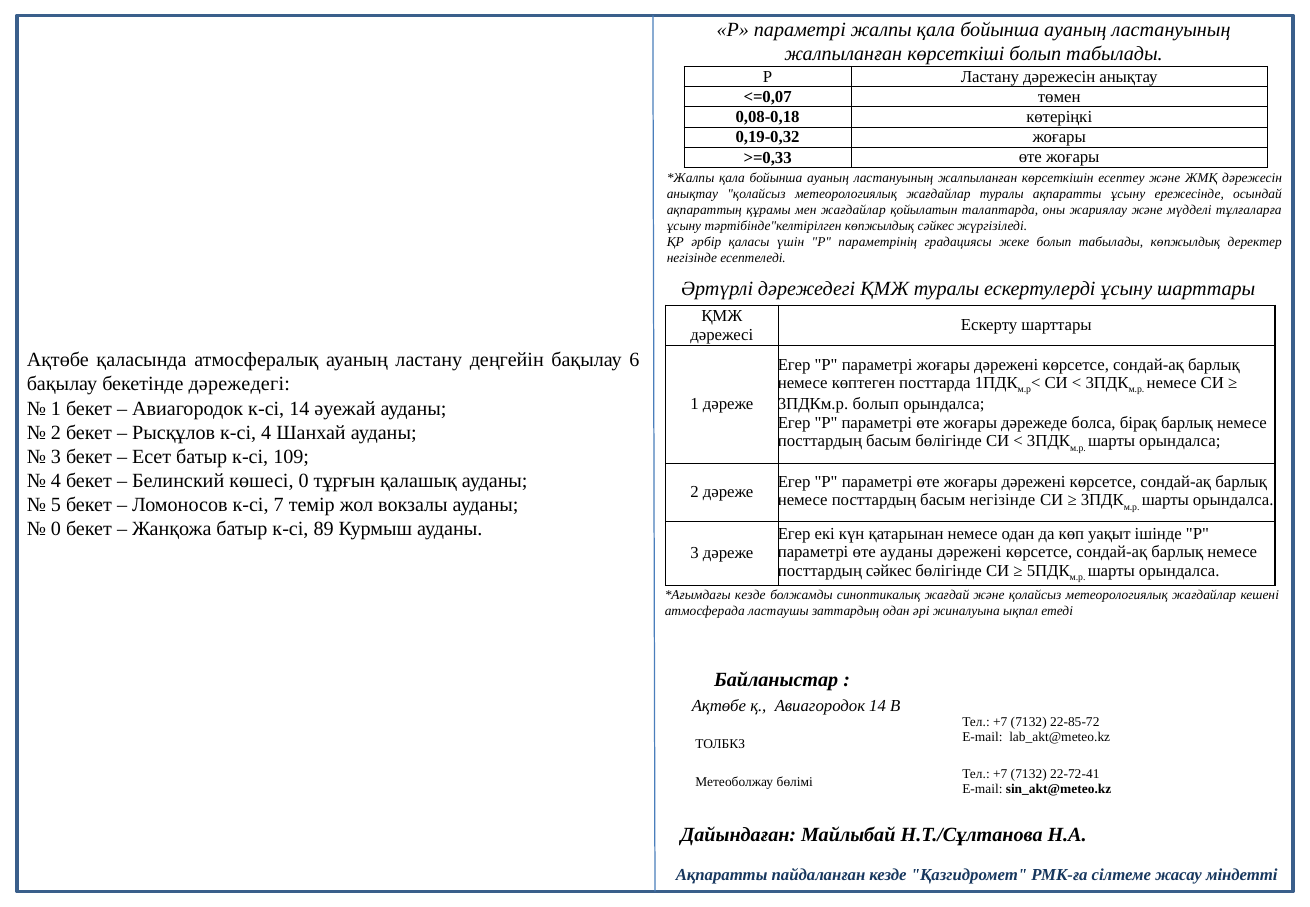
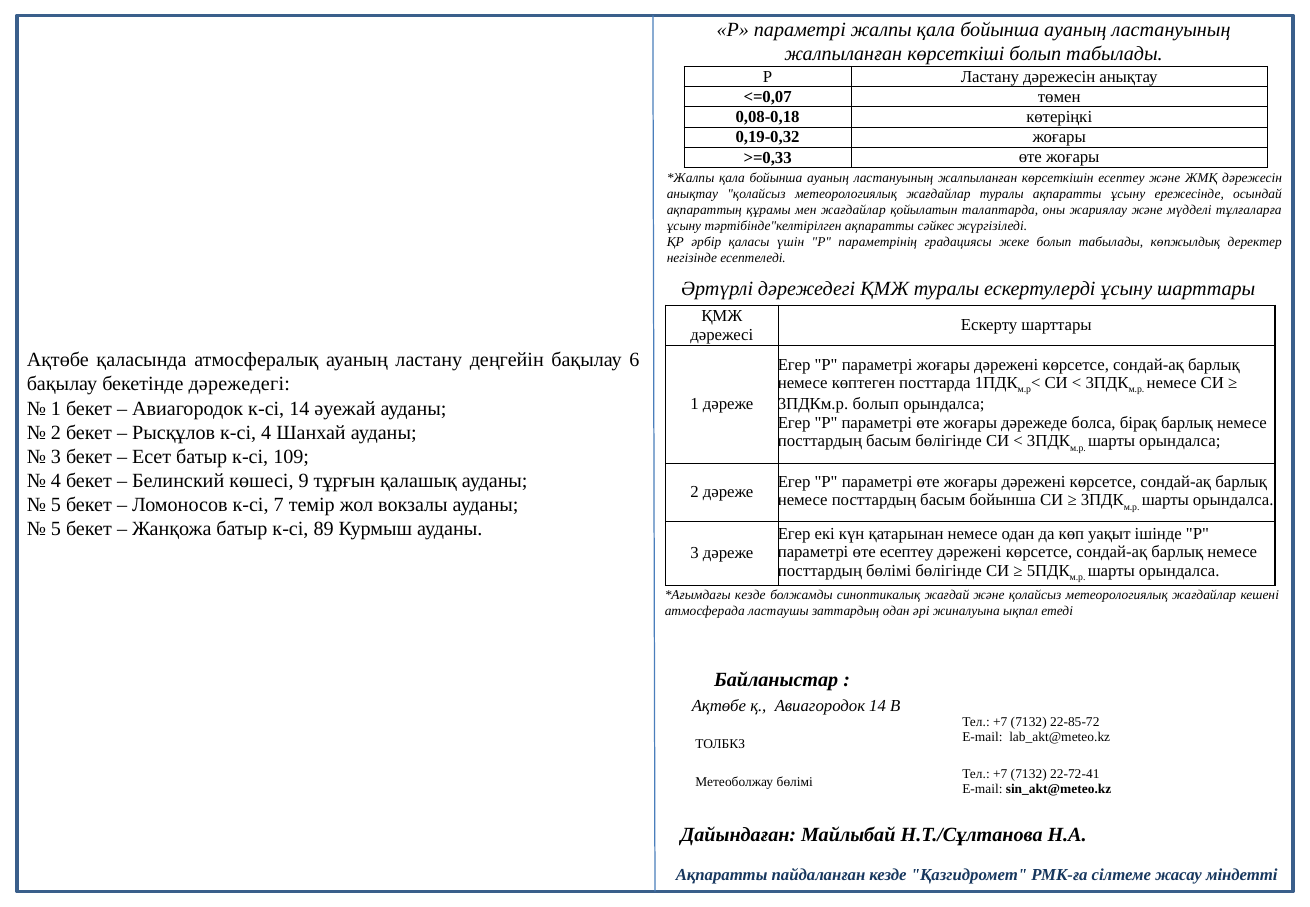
тәртібінде"келтірілген көпжылдық: көпжылдық -> ақпаратты
көшесі 0: 0 -> 9
басым негізінде: негізінде -> бойынша
0 at (56, 529): 0 -> 5
өте ауданы: ауданы -> есептеу
посттардың сәйкес: сәйкес -> бөлімі
